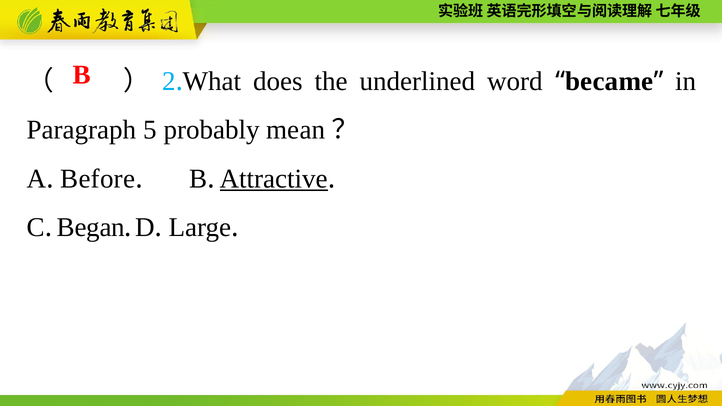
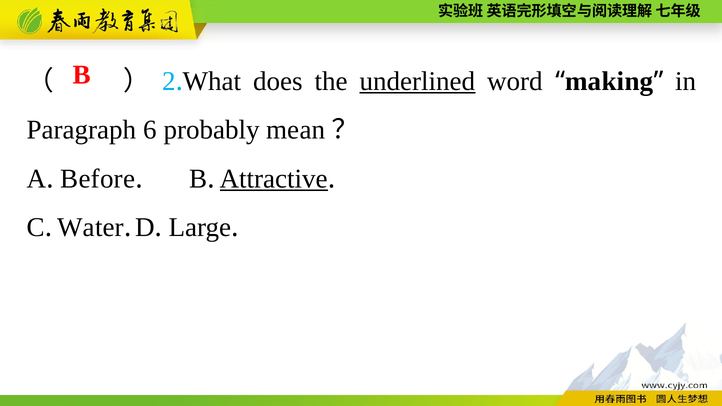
underlined underline: none -> present
became: became -> making
5: 5 -> 6
Began: Began -> Water
